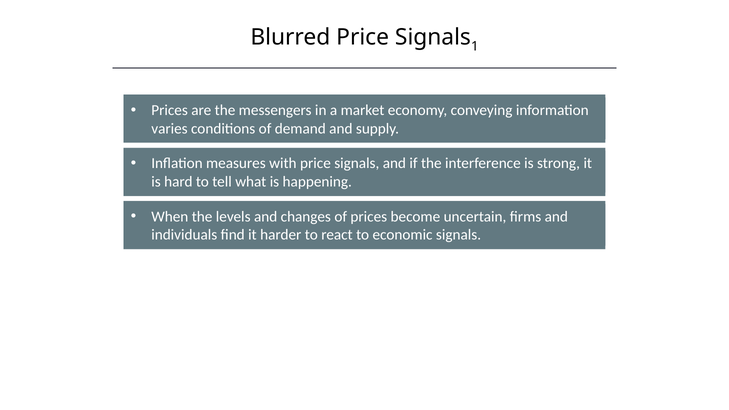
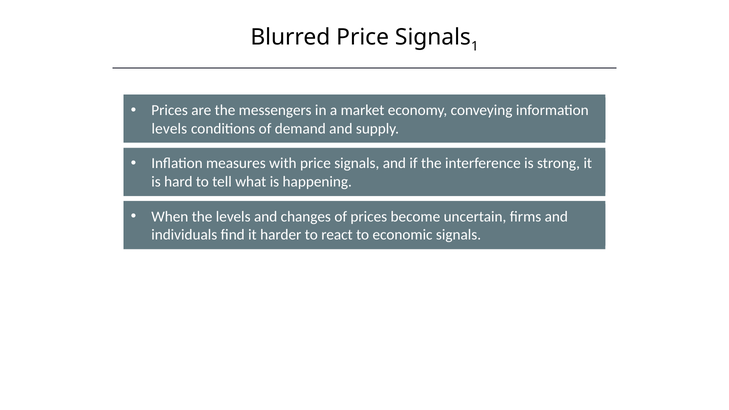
varies at (169, 129): varies -> levels
